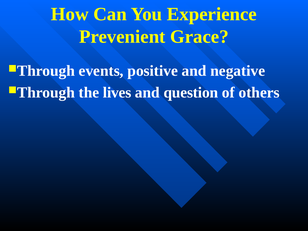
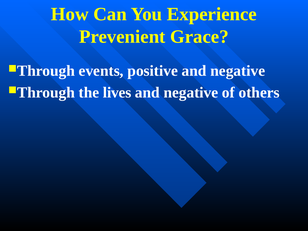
question at (191, 92): question -> negative
